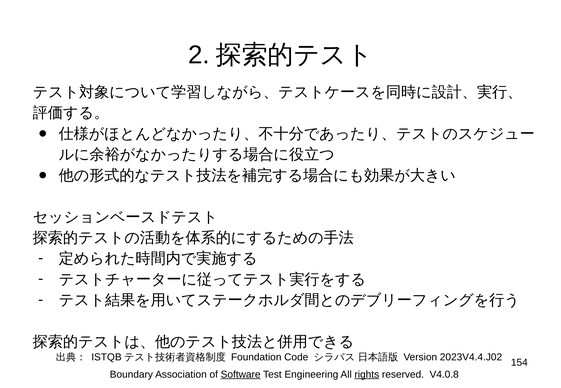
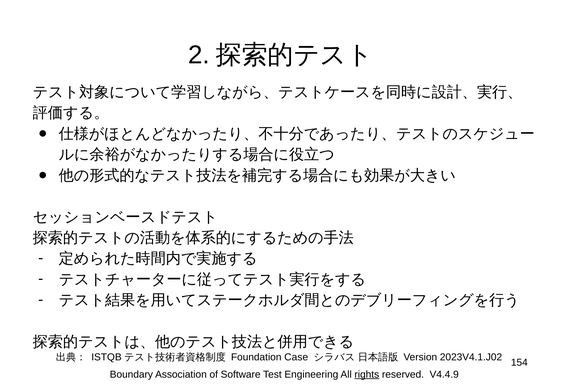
Code: Code -> Case
2023V4.4.J02: 2023V4.4.J02 -> 2023V4.1.J02
Software underline: present -> none
V4.0.8: V4.0.8 -> V4.4.9
